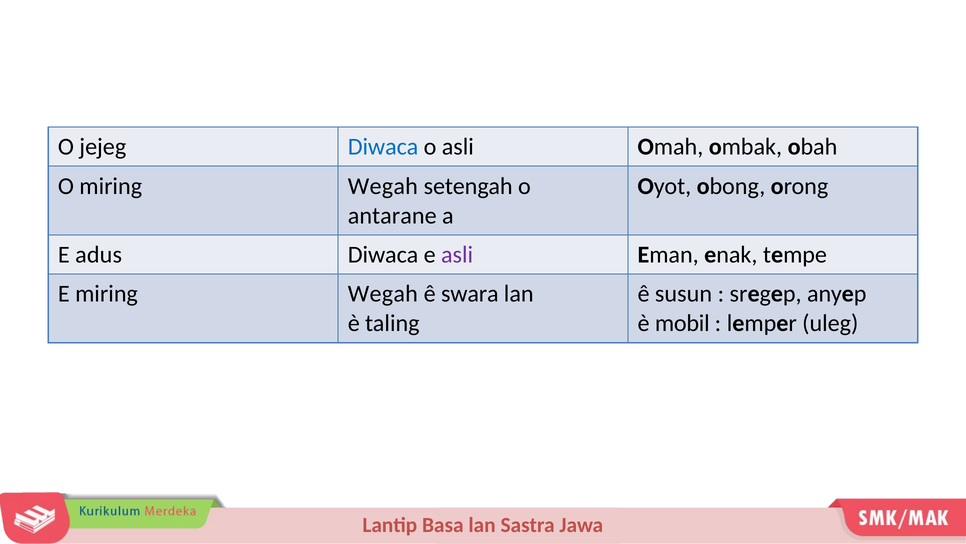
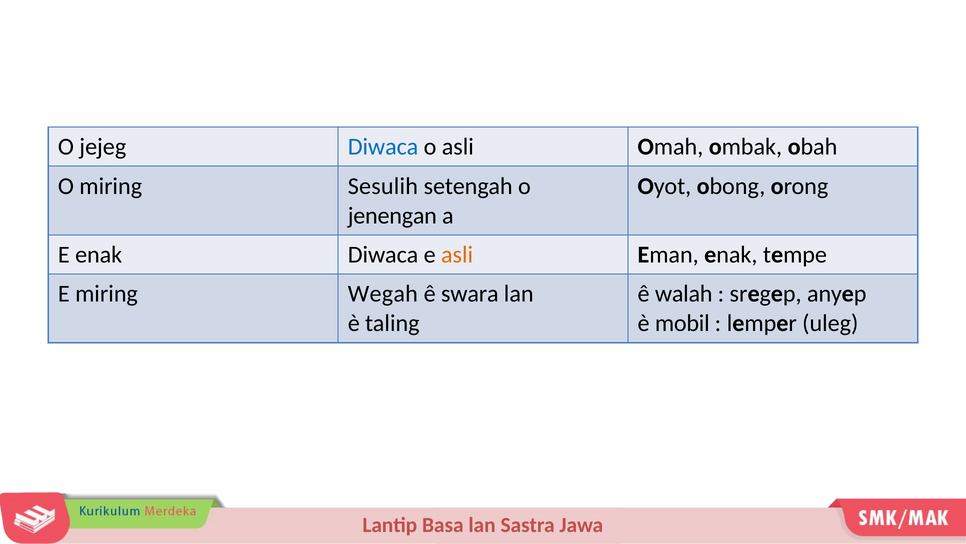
O miring Wegah: Wegah -> Sesulih
antarane: antarane -> jenengan
E adus: adus -> enak
asli at (457, 254) colour: purple -> orange
susun: susun -> walah
